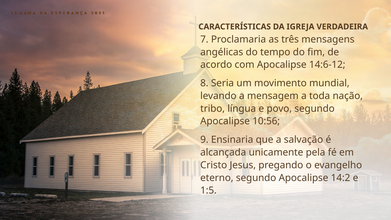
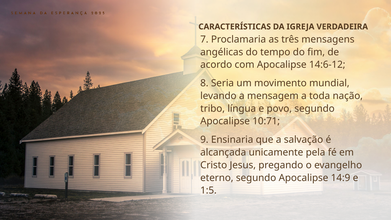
10:56: 10:56 -> 10:71
14:2: 14:2 -> 14:9
